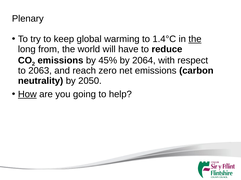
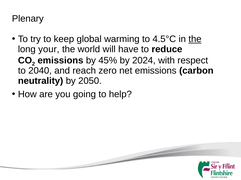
1.4°C: 1.4°C -> 4.5°C
from: from -> your
2064: 2064 -> 2024
2063: 2063 -> 2040
How underline: present -> none
